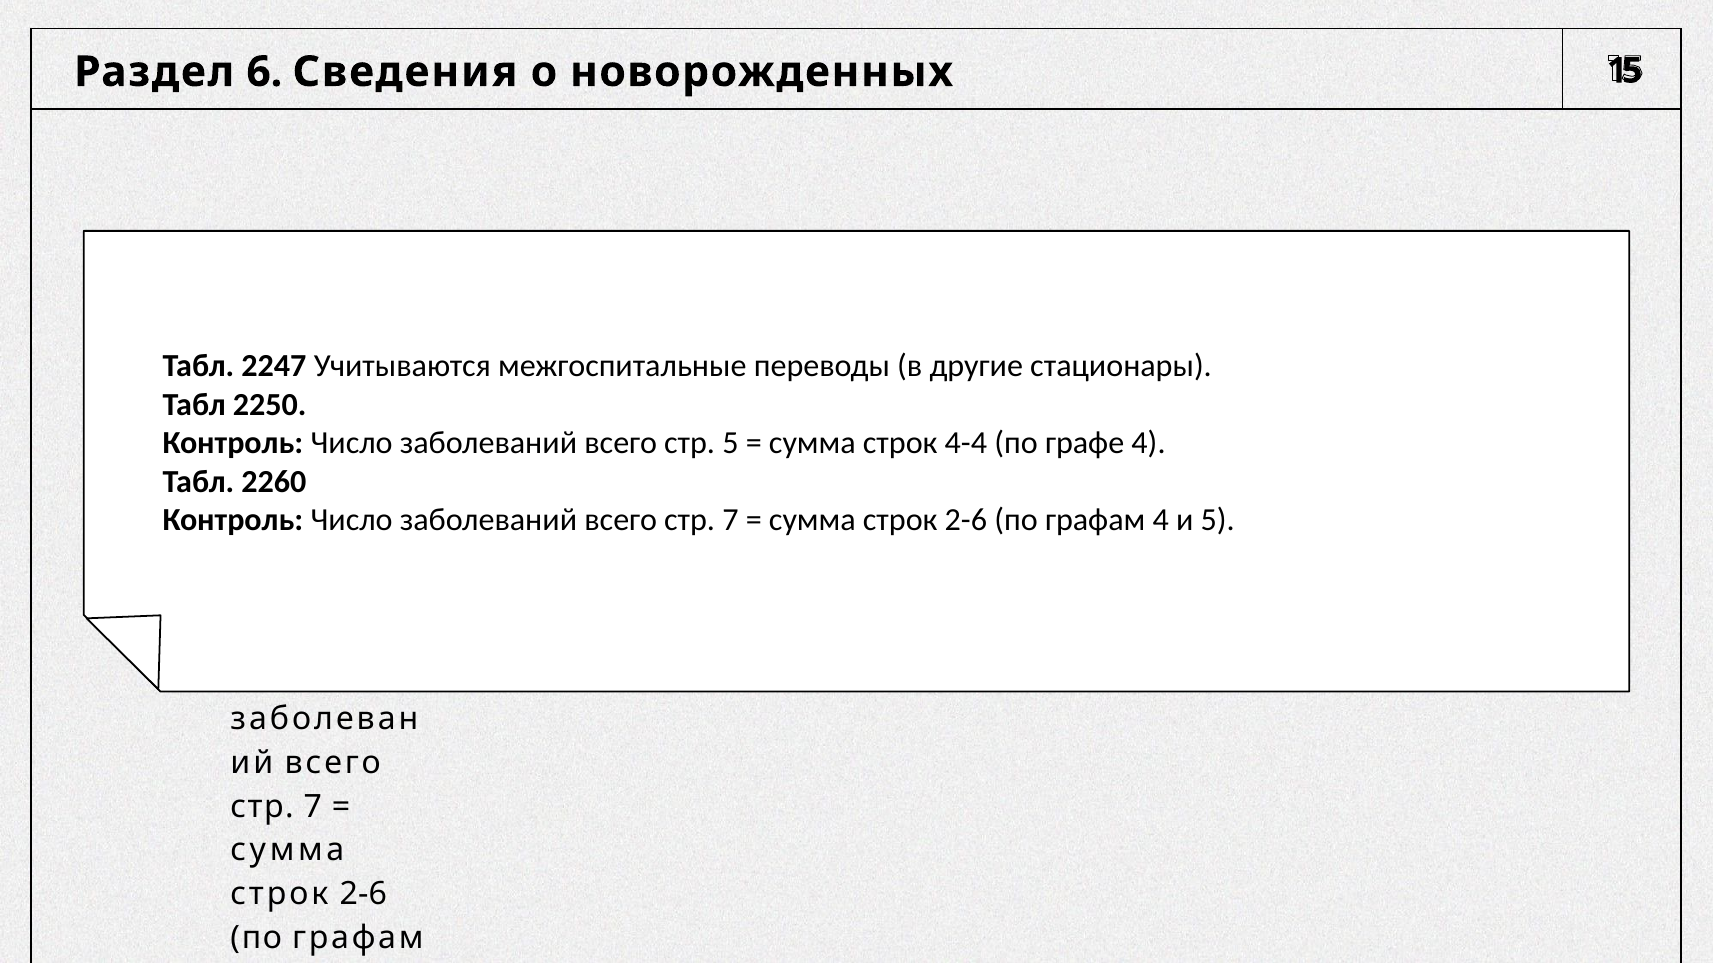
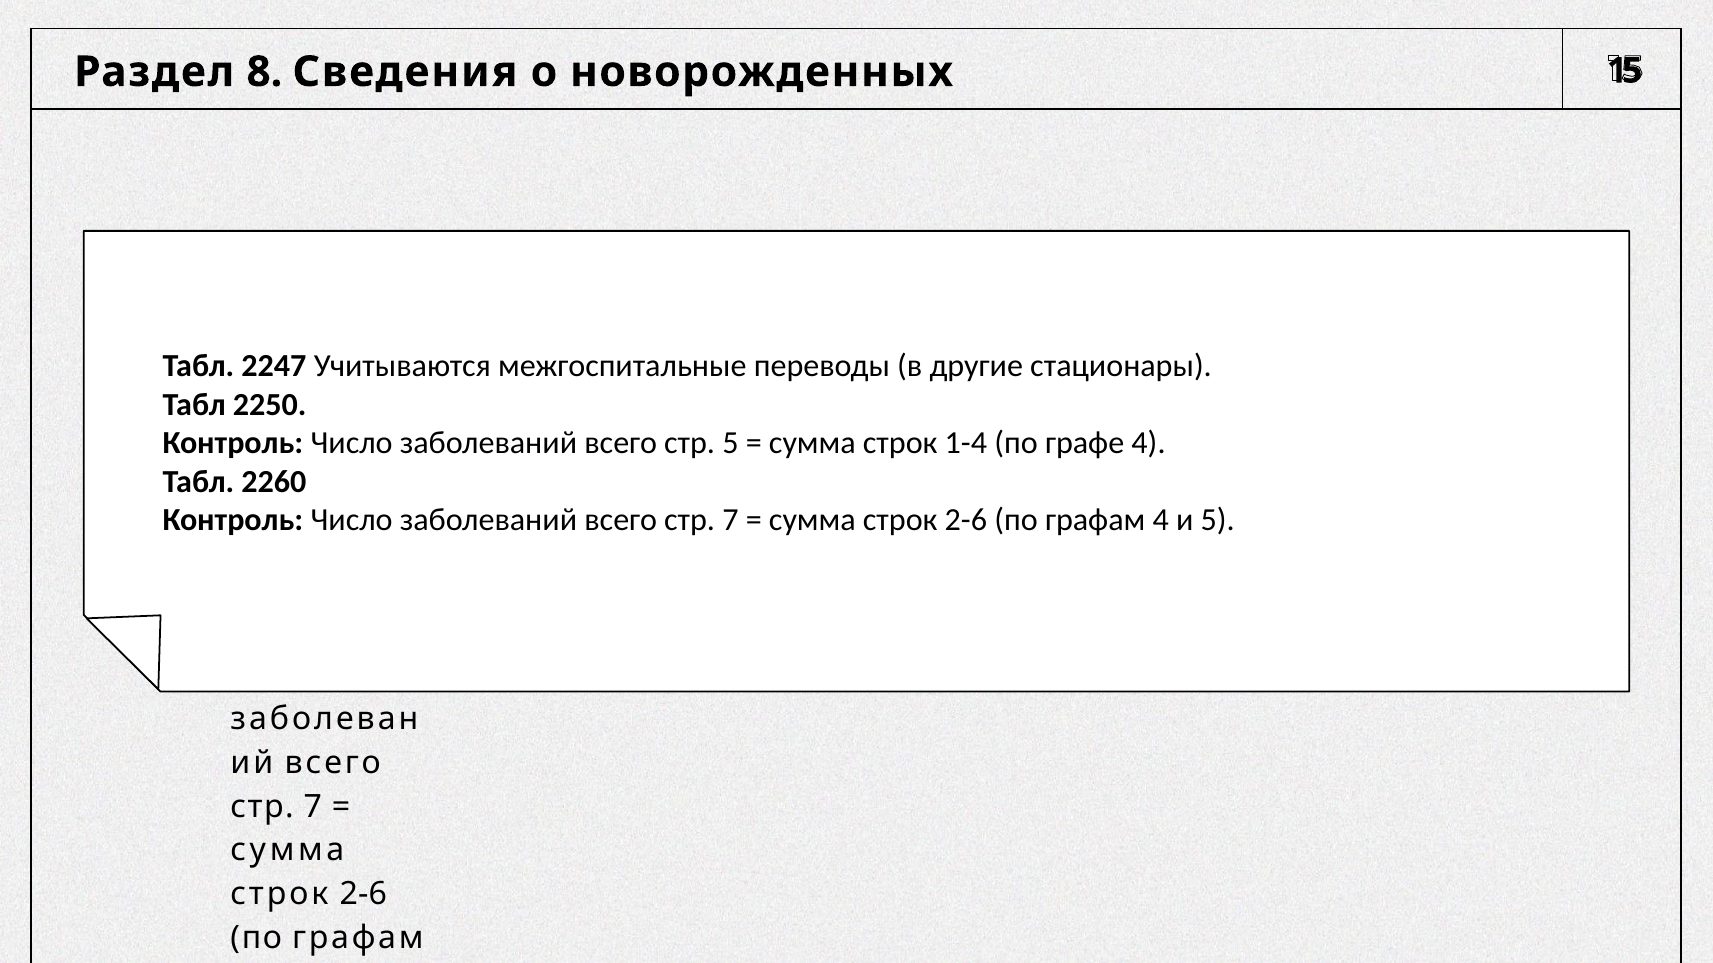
6: 6 -> 8
4-4: 4-4 -> 1-4
